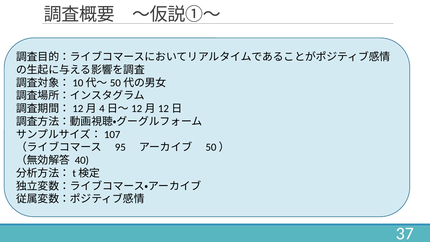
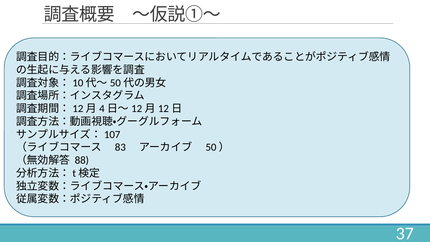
95: 95 -> 83
40: 40 -> 88
